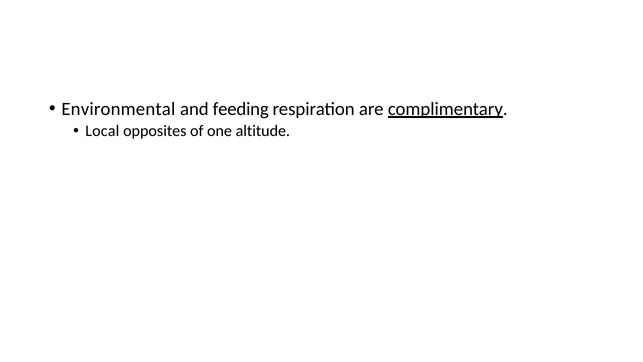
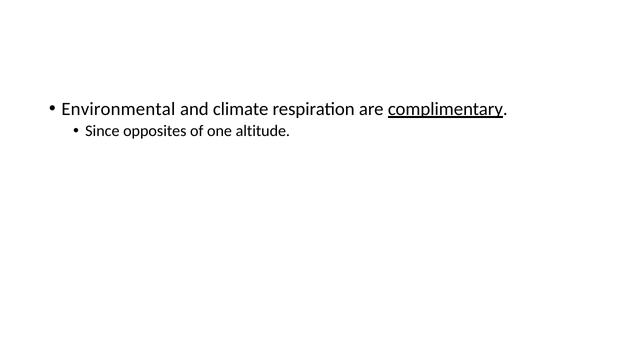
feeding: feeding -> climate
Local: Local -> Since
